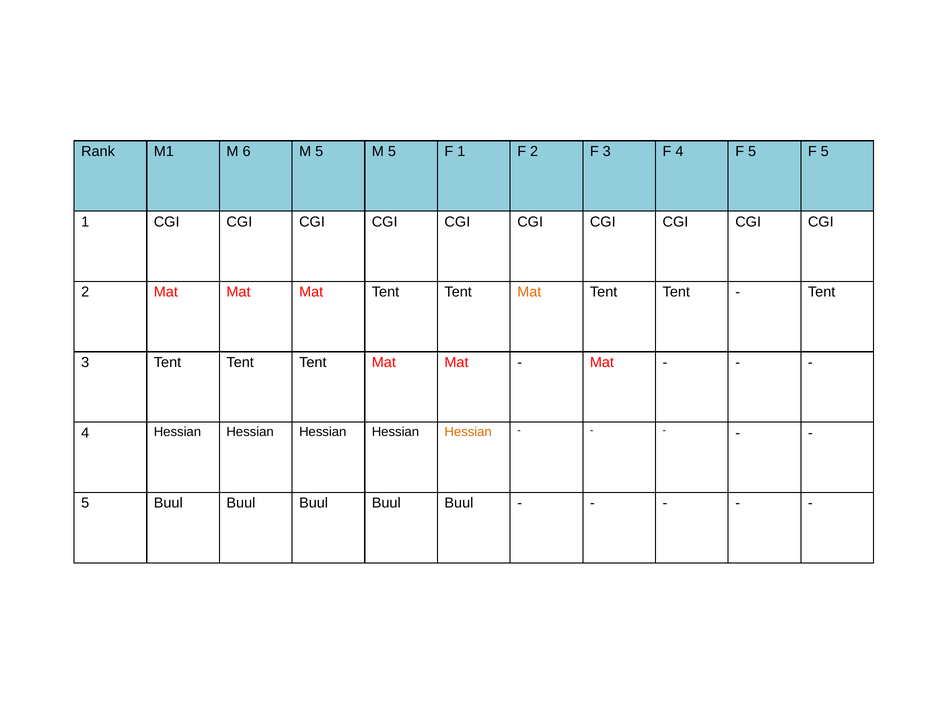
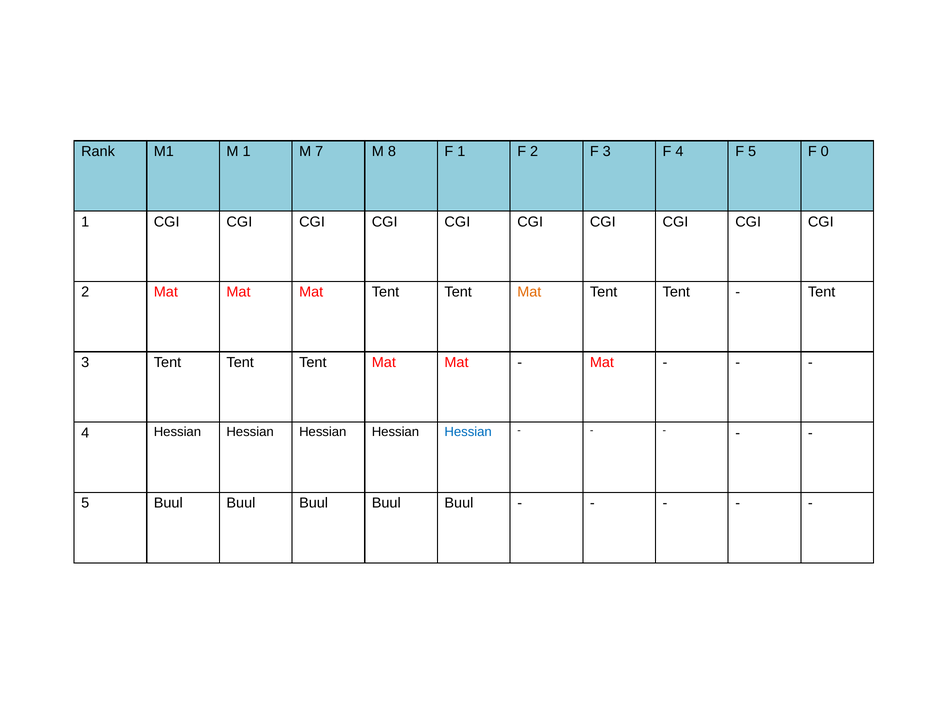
M 6: 6 -> 1
5 at (319, 151): 5 -> 7
5 at (392, 151): 5 -> 8
5 F 5: 5 -> 0
Hessian at (468, 432) colour: orange -> blue
